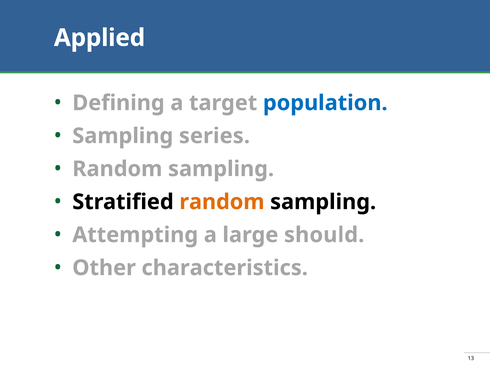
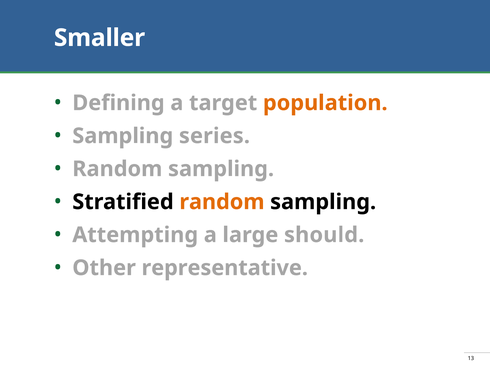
Applied: Applied -> Smaller
population colour: blue -> orange
characteristics: characteristics -> representative
